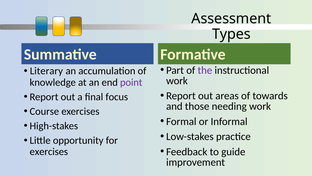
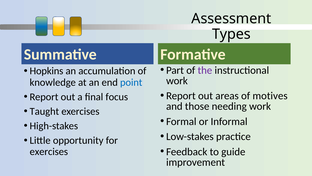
Literary: Literary -> Hopkins
point colour: purple -> blue
towards: towards -> motives
Course: Course -> Taught
